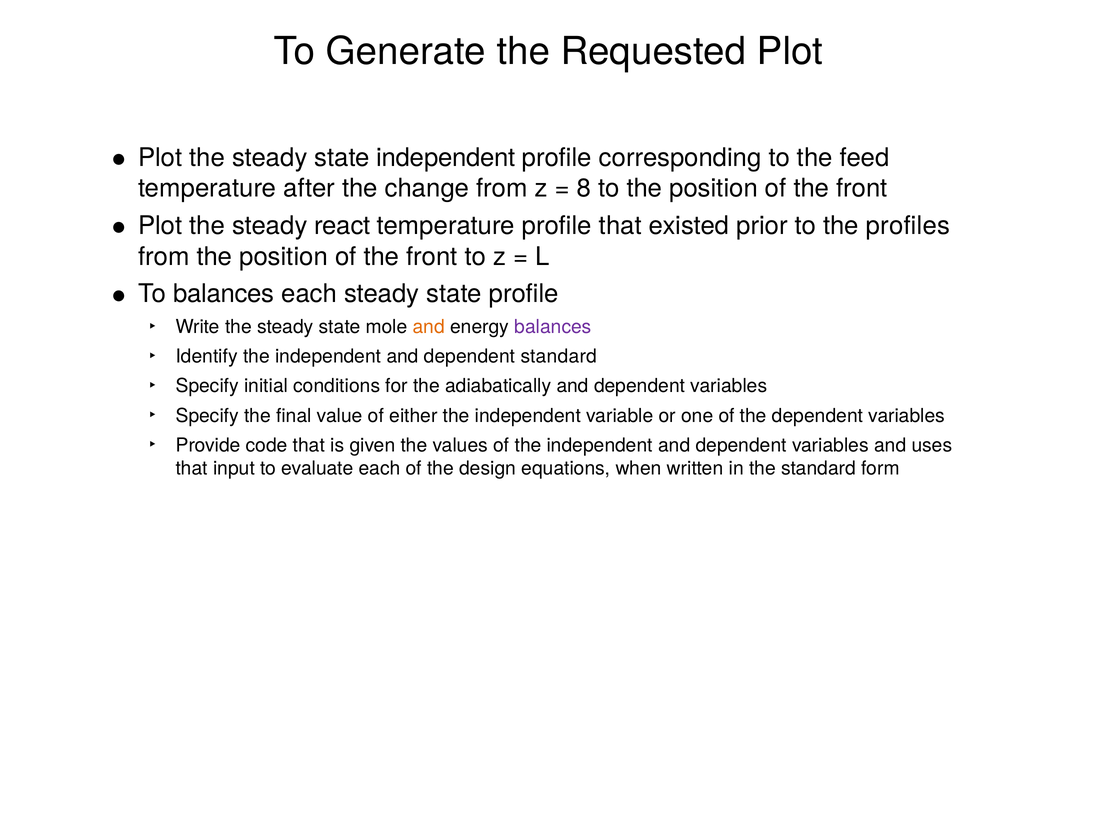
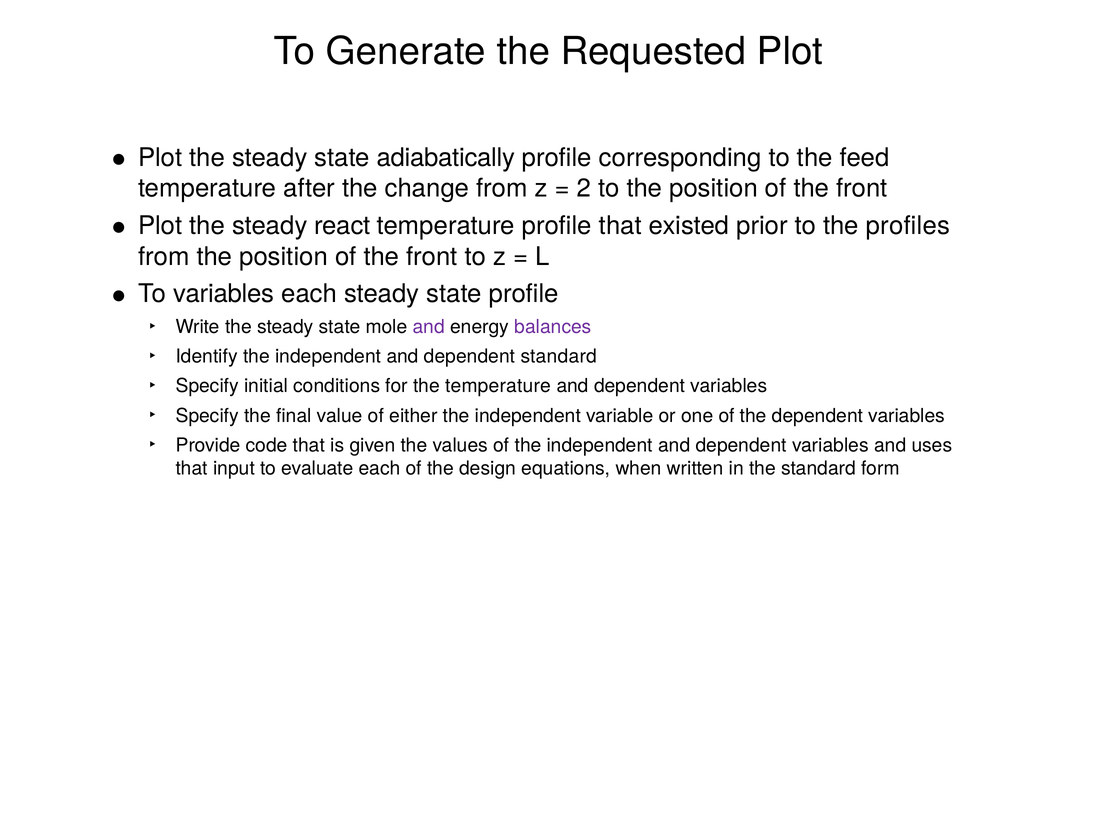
state independent: independent -> adiabatically
8: 8 -> 2
To balances: balances -> variables
and at (429, 327) colour: orange -> purple
the adiabatically: adiabatically -> temperature
